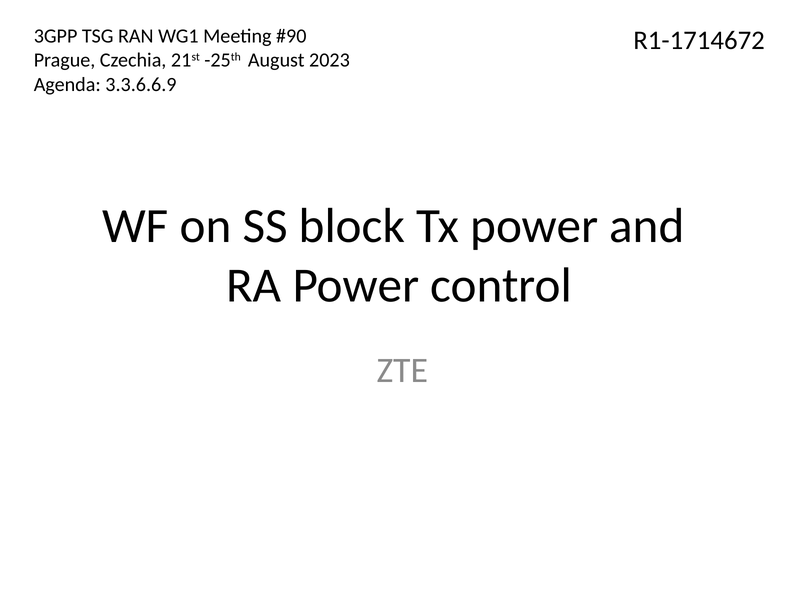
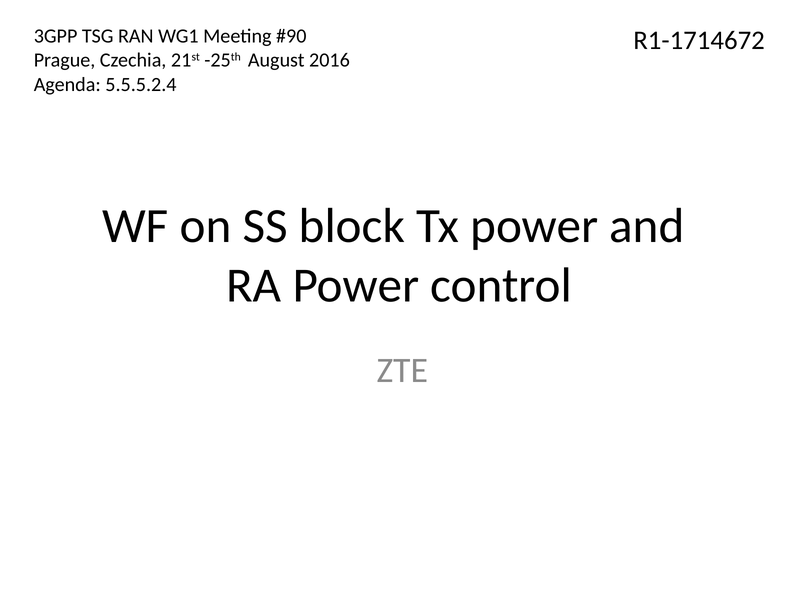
2023: 2023 -> 2016
3.3.6.6.9: 3.3.6.6.9 -> 5.5.5.2.4
